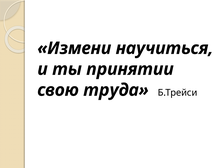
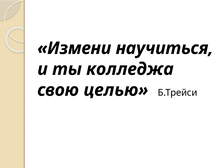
принятии: принятии -> колледжа
труда: труда -> целью
